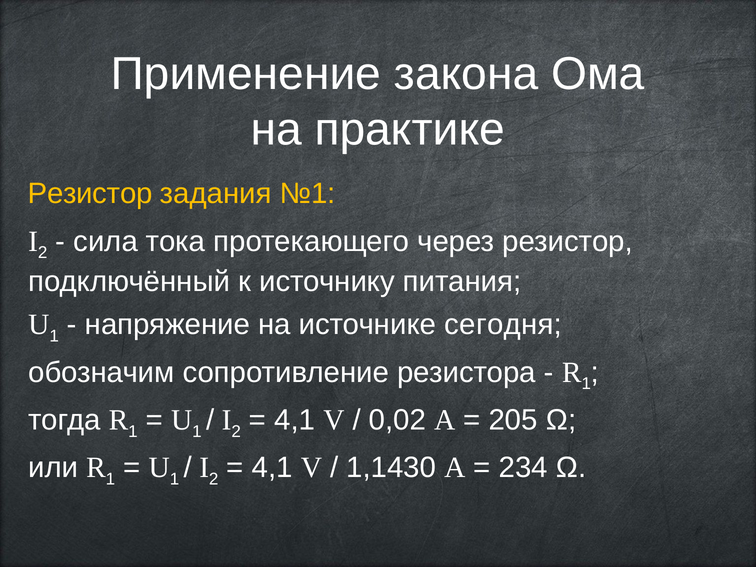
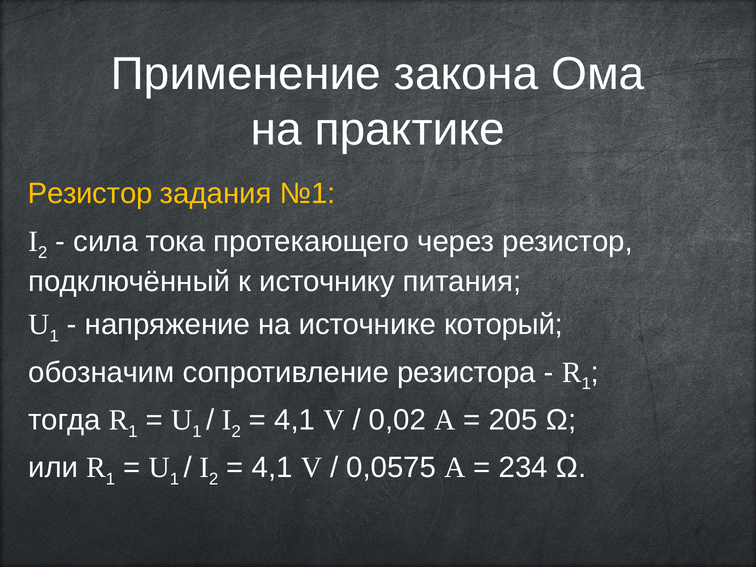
сегодня: сегодня -> который
1,1430: 1,1430 -> 0,0575
